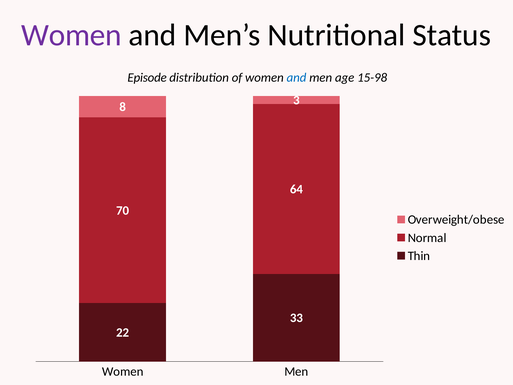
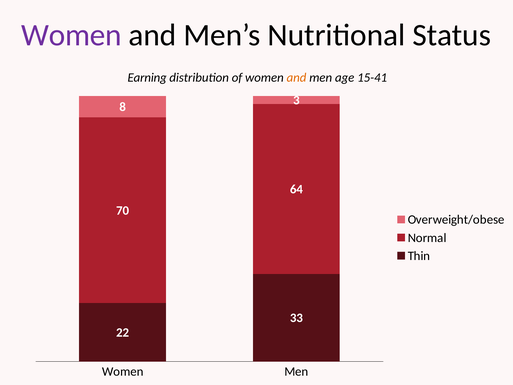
Episode: Episode -> Earning
and at (297, 77) colour: blue -> orange
15-98: 15-98 -> 15-41
